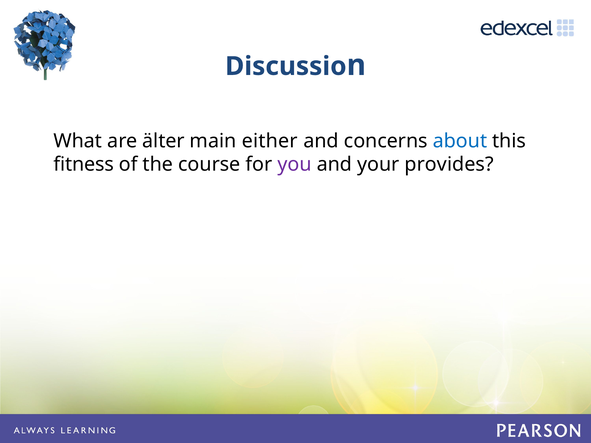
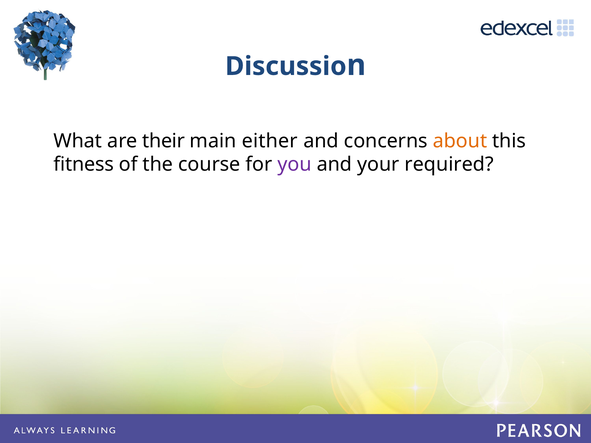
älter: älter -> their
about colour: blue -> orange
provides: provides -> required
